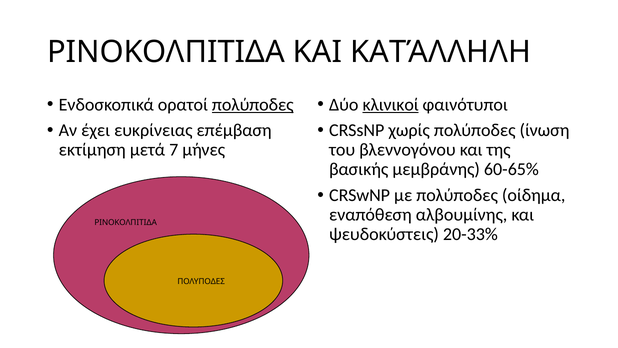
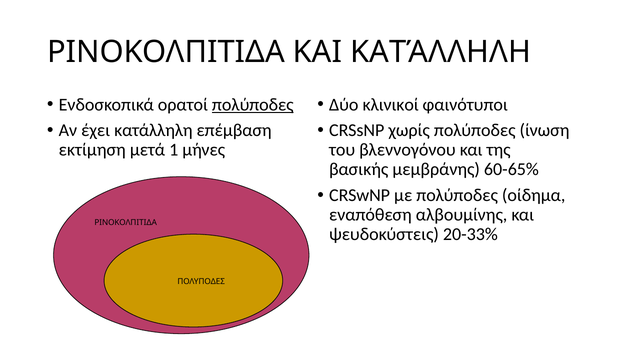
κλινικοί underline: present -> none
έχει ευκρίνειας: ευκρίνειας -> κατάλληλη
7: 7 -> 1
